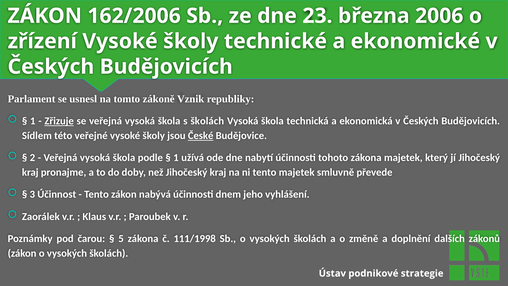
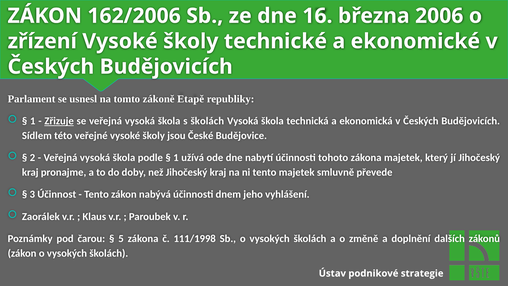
23: 23 -> 16
Vznik: Vznik -> Etapě
České underline: present -> none
